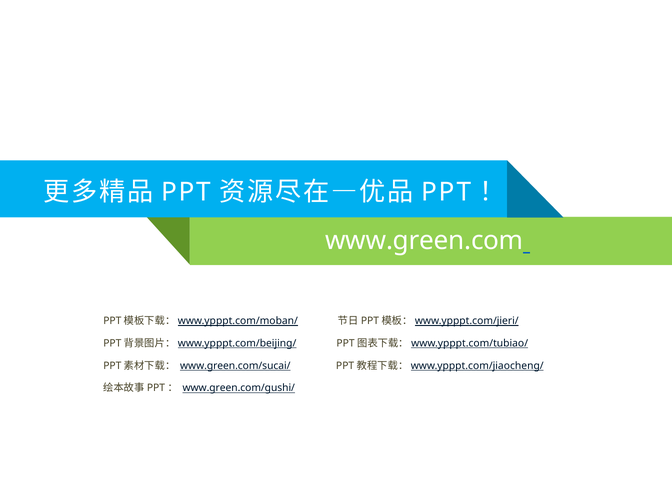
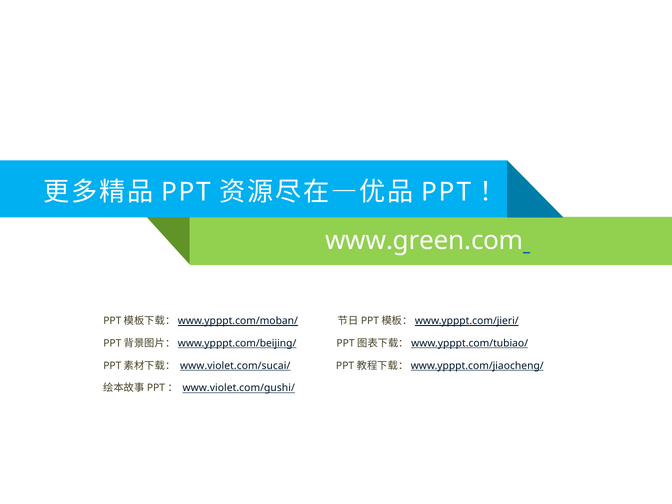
www.green.com/sucai/: www.green.com/sucai/ -> www.violet.com/sucai/
www.green.com/gushi/: www.green.com/gushi/ -> www.violet.com/gushi/
